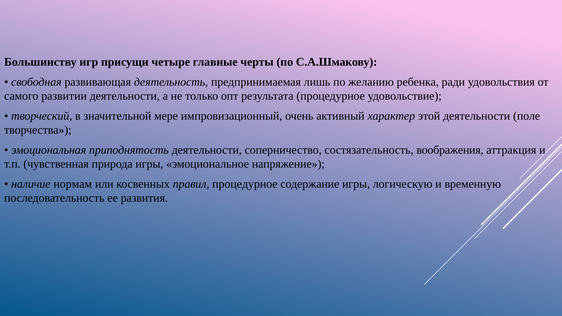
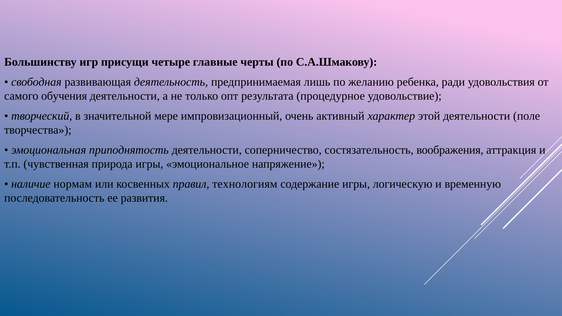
развитии: развитии -> обучения
правил процедурное: процедурное -> технологиям
